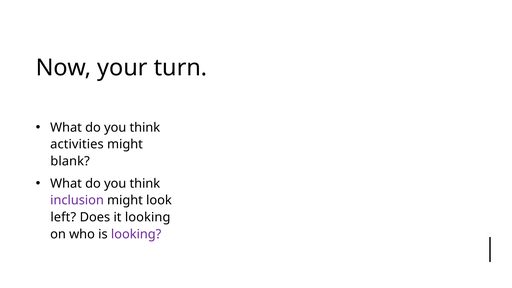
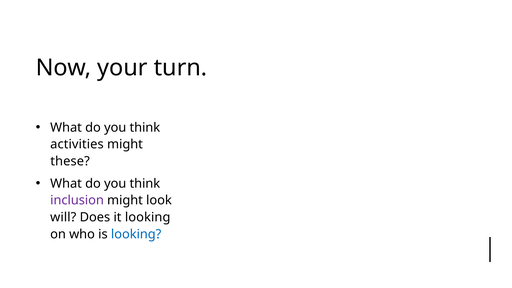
blank: blank -> these
left: left -> will
looking at (136, 234) colour: purple -> blue
